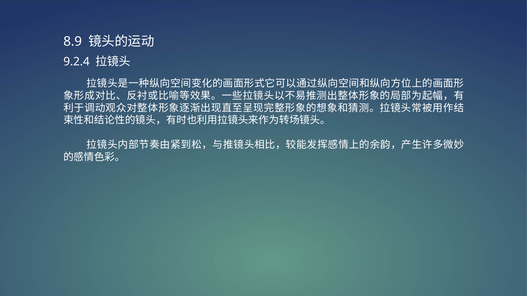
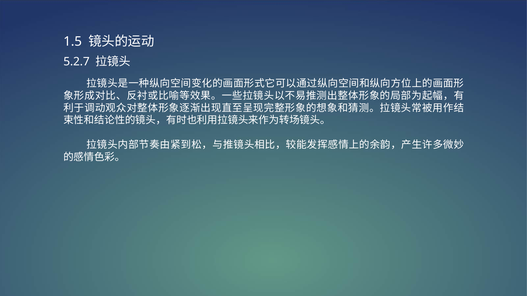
8.9: 8.9 -> 1.5
9.2.4: 9.2.4 -> 5.2.7
